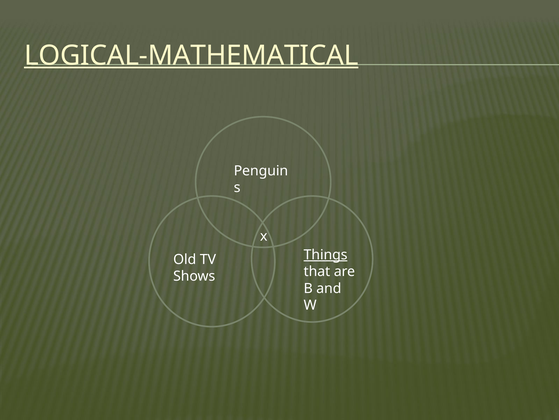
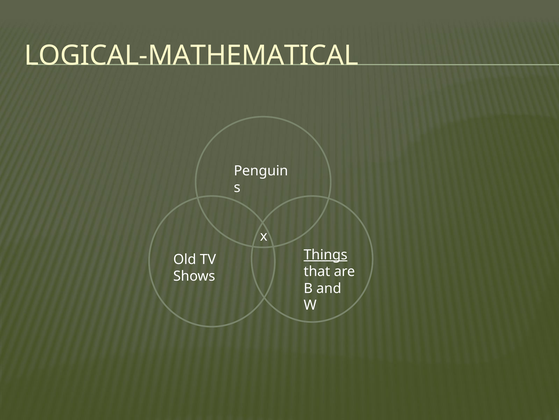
LOGICAL-MATHEMATICAL underline: present -> none
